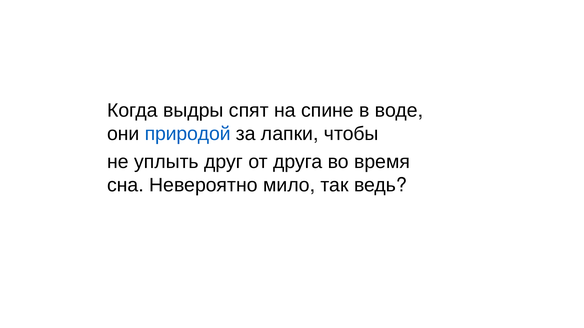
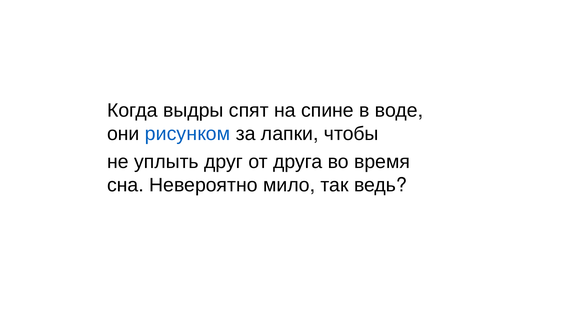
природой: природой -> рисунком
